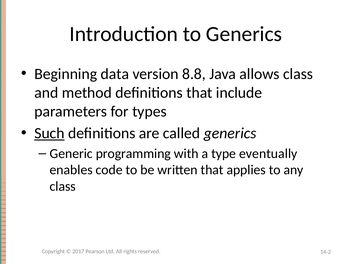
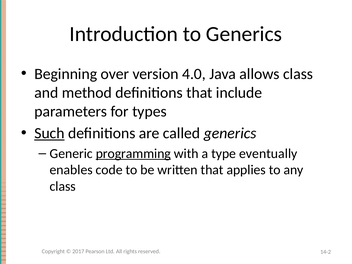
data: data -> over
8.8: 8.8 -> 4.0
programming underline: none -> present
